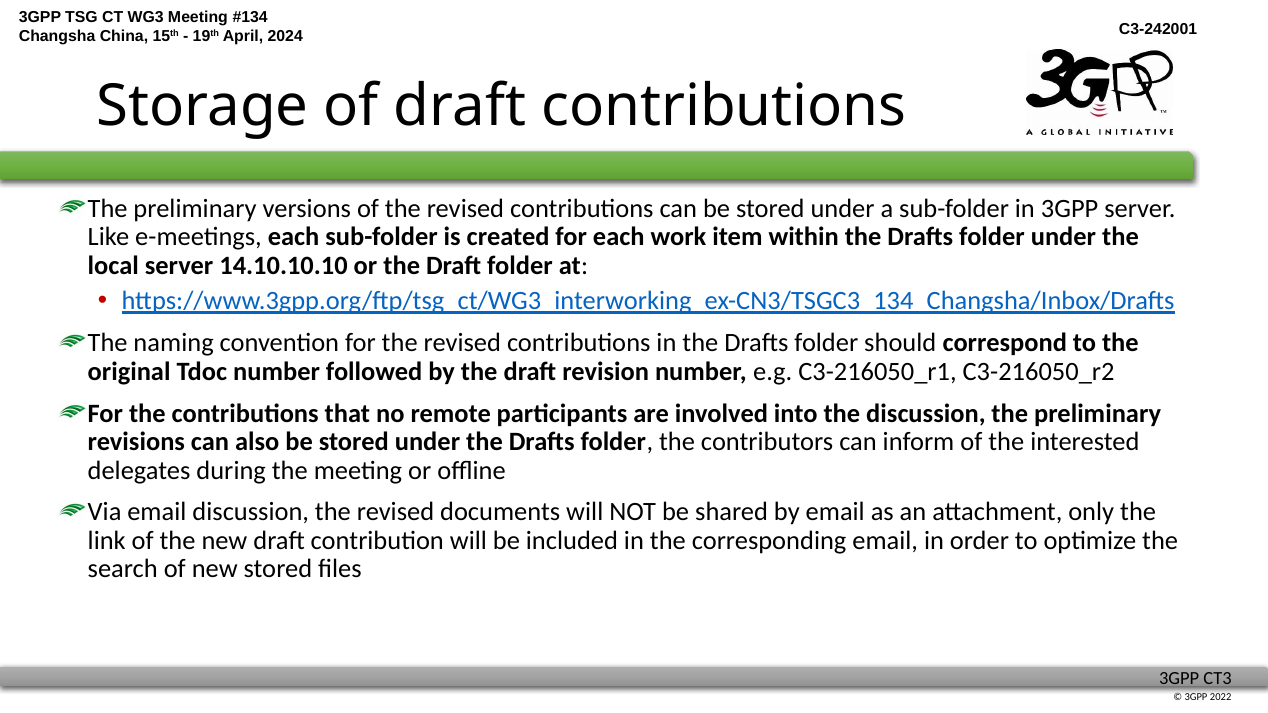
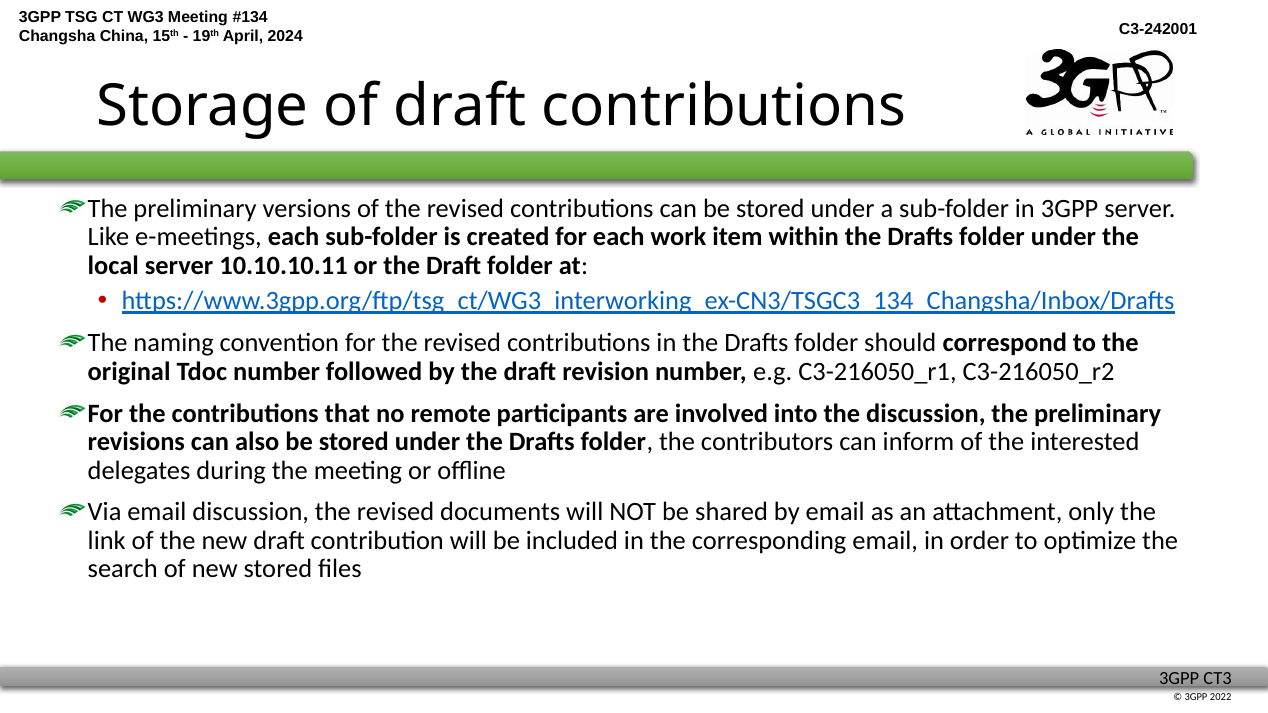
14.10.10.10: 14.10.10.10 -> 10.10.10.11
